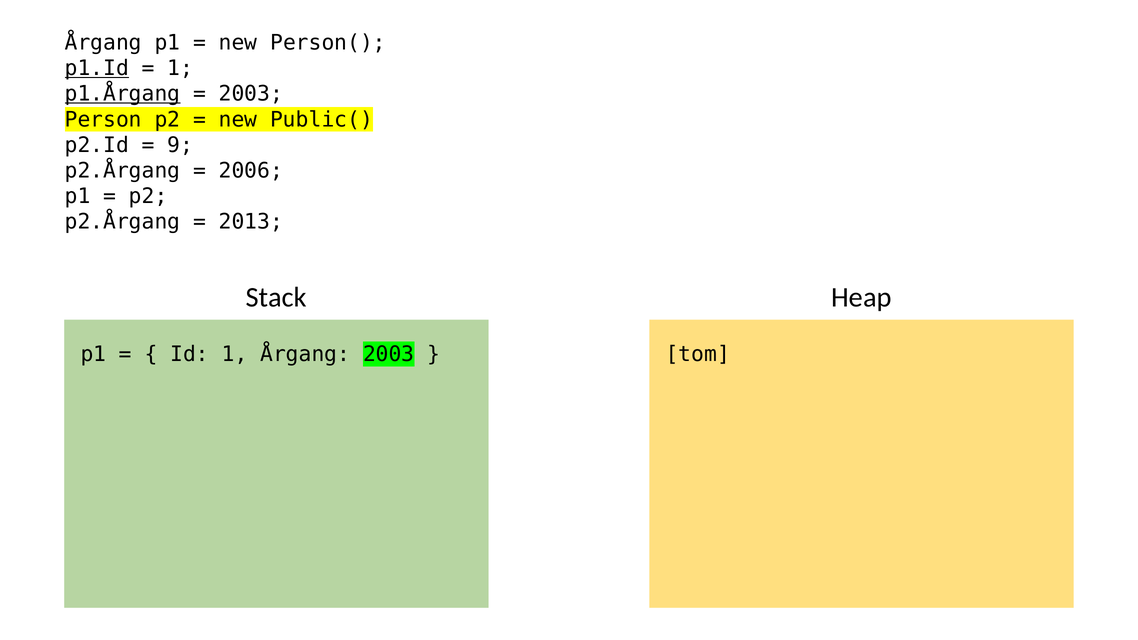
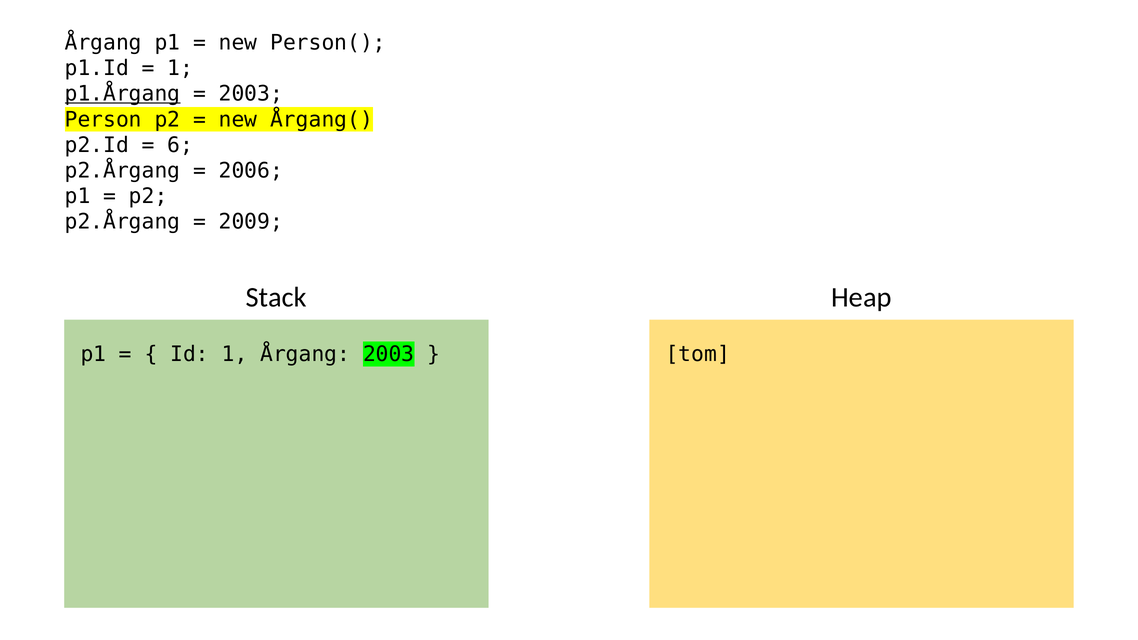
p1.Id underline: present -> none
Public(: Public( -> Årgang(
9: 9 -> 6
2013: 2013 -> 2009
